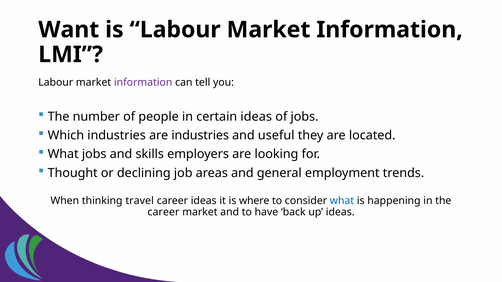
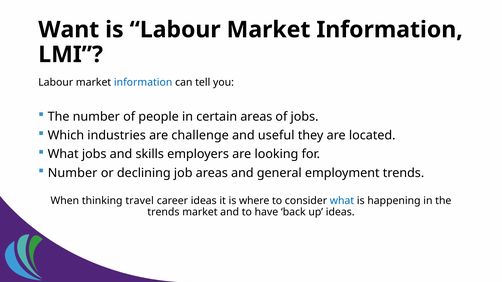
information at (143, 83) colour: purple -> blue
certain ideas: ideas -> areas
are industries: industries -> challenge
Thought at (73, 173): Thought -> Number
career at (163, 212): career -> trends
